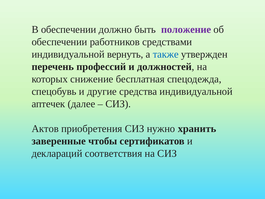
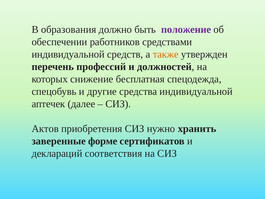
В обеспечении: обеспечении -> образования
вернуть: вернуть -> средств
также colour: blue -> orange
чтобы: чтобы -> форме
